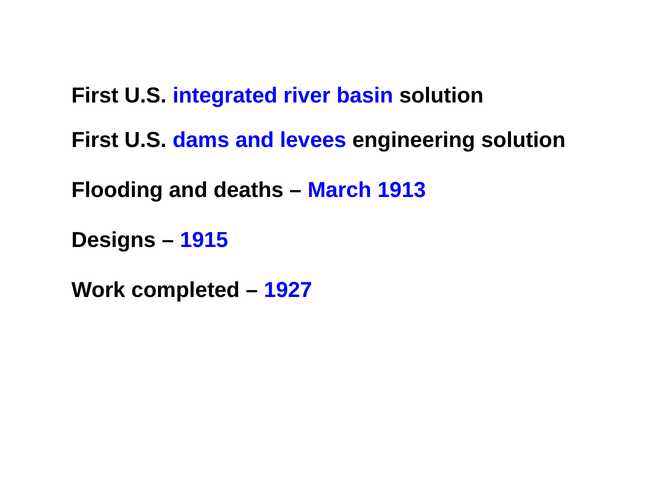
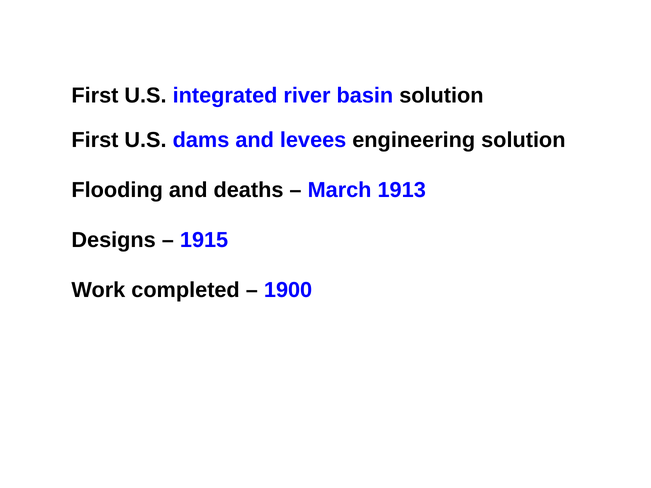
1927: 1927 -> 1900
